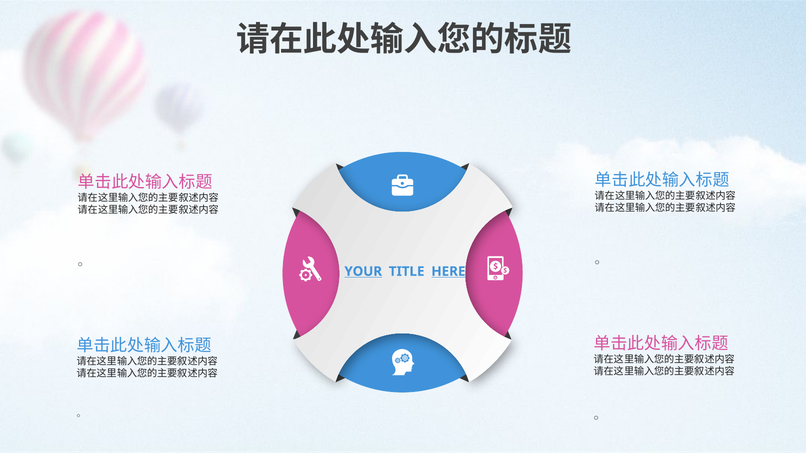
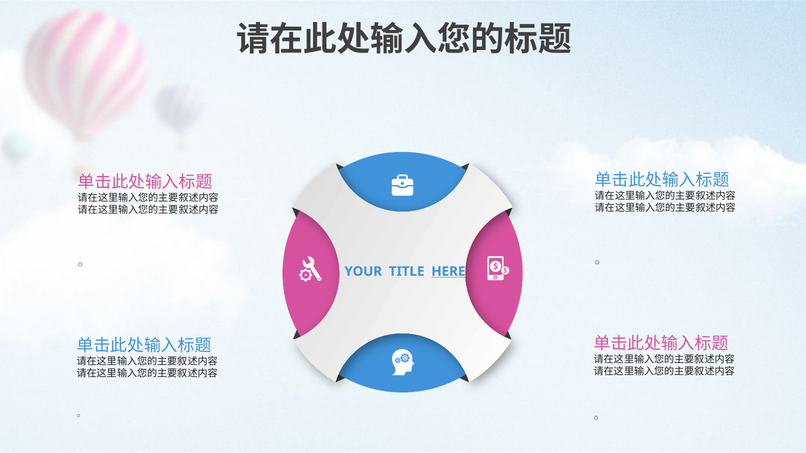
YOUR underline: present -> none
